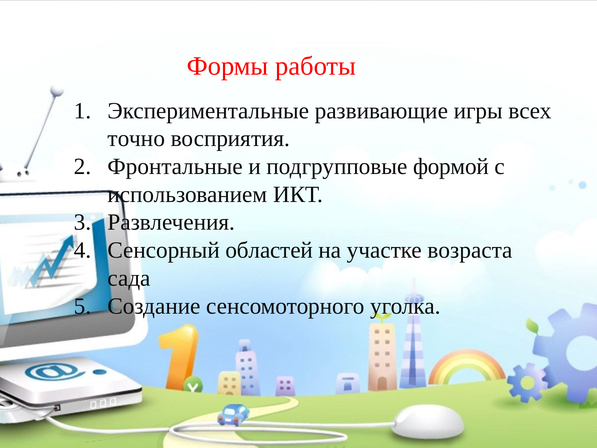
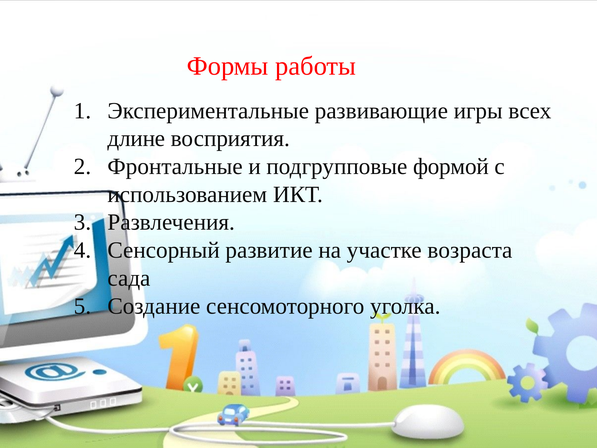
точно: точно -> длине
областей: областей -> развитие
